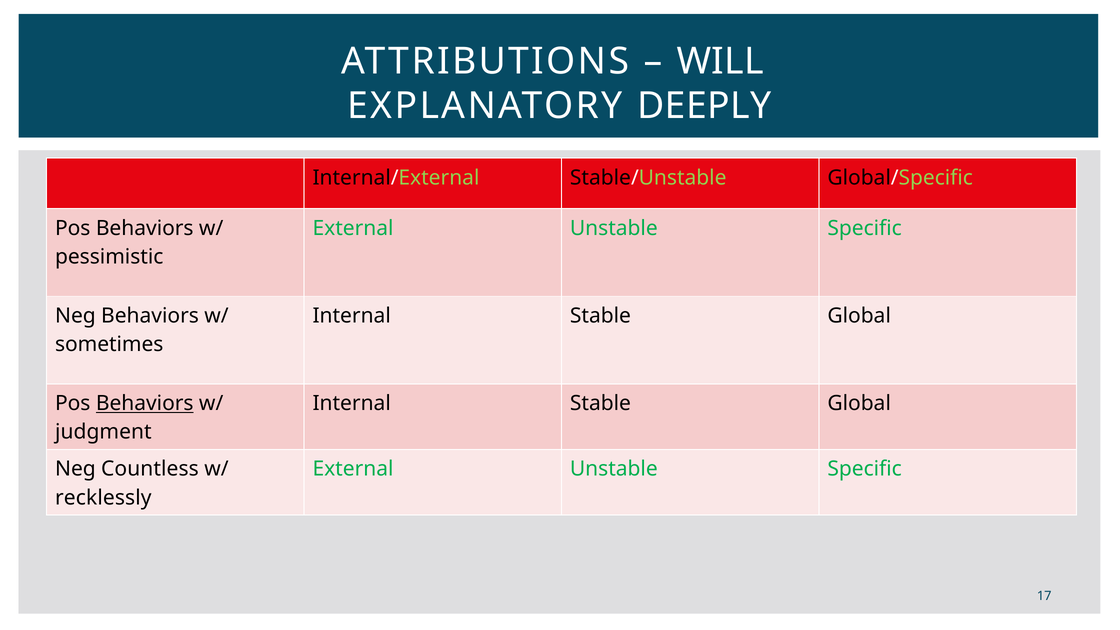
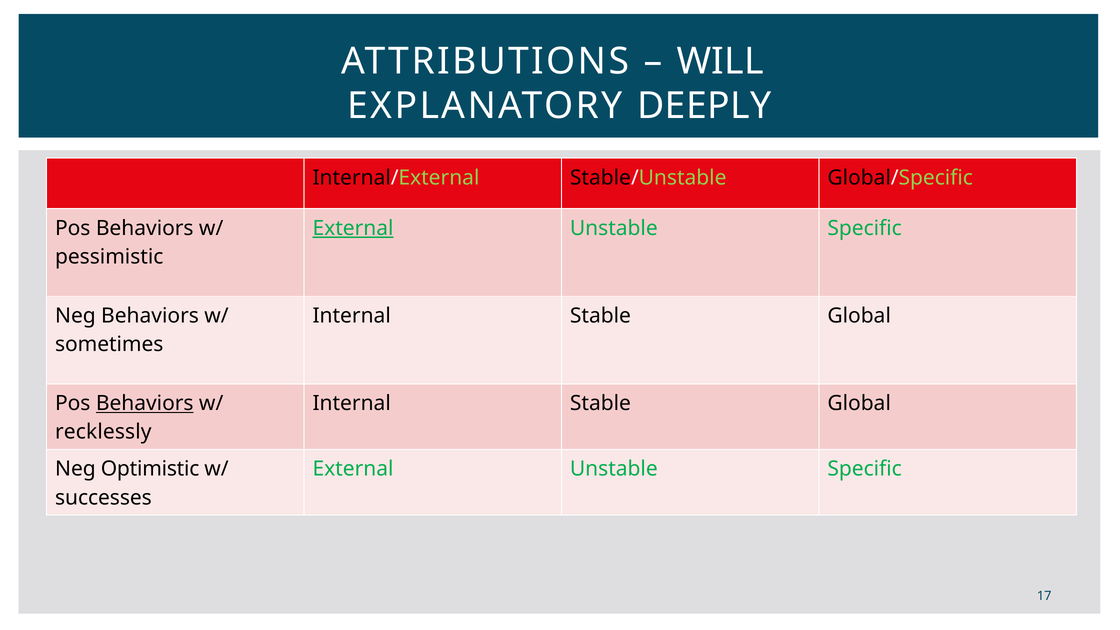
External at (353, 228) underline: none -> present
judgment: judgment -> recklessly
Countless: Countless -> Optimistic
recklessly: recklessly -> successes
